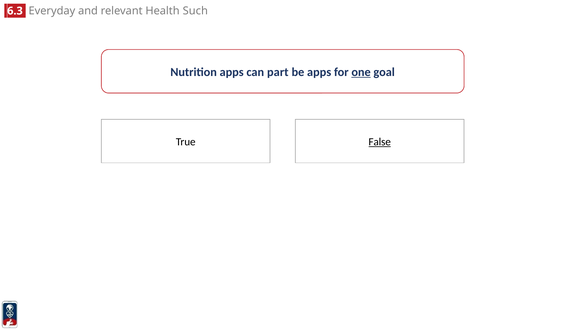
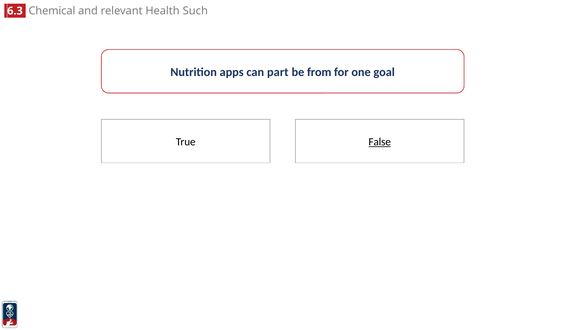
Everyday: Everyday -> Chemical
be apps: apps -> from
one underline: present -> none
